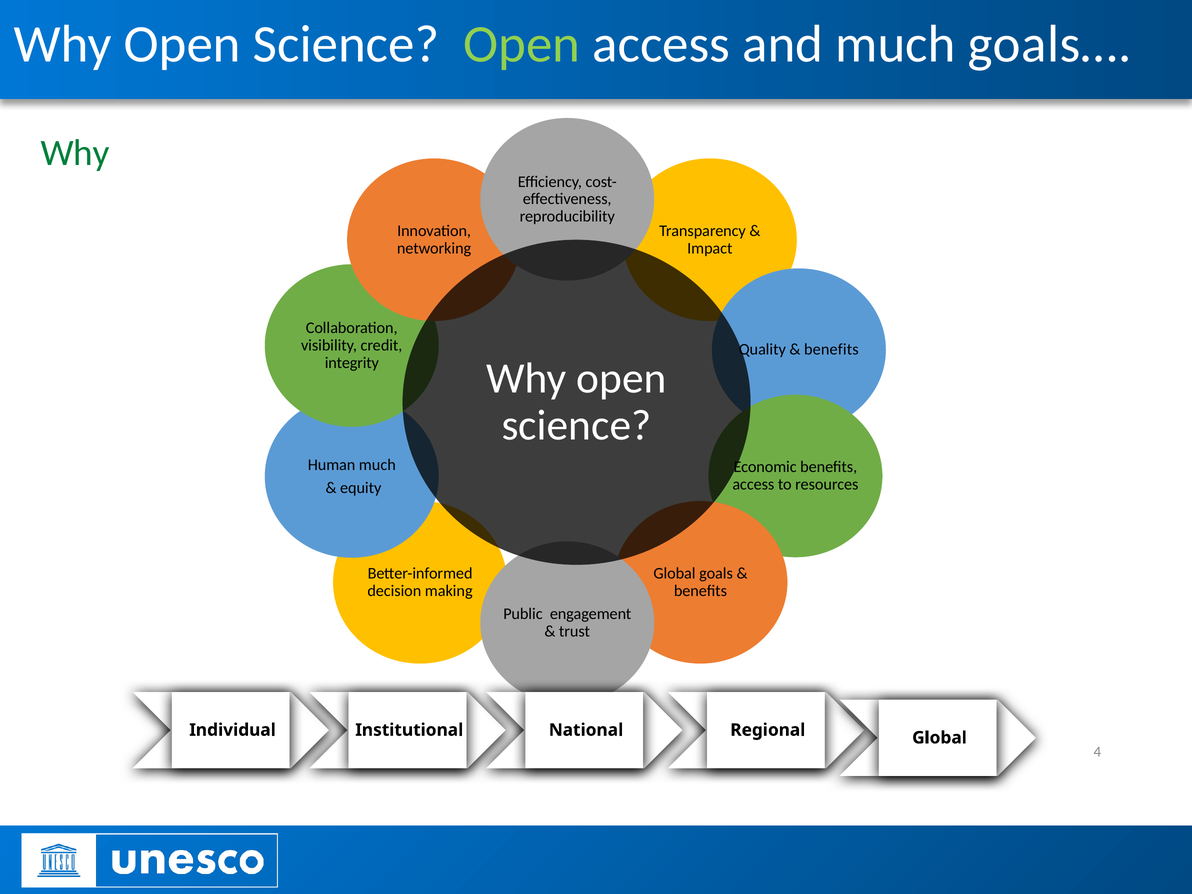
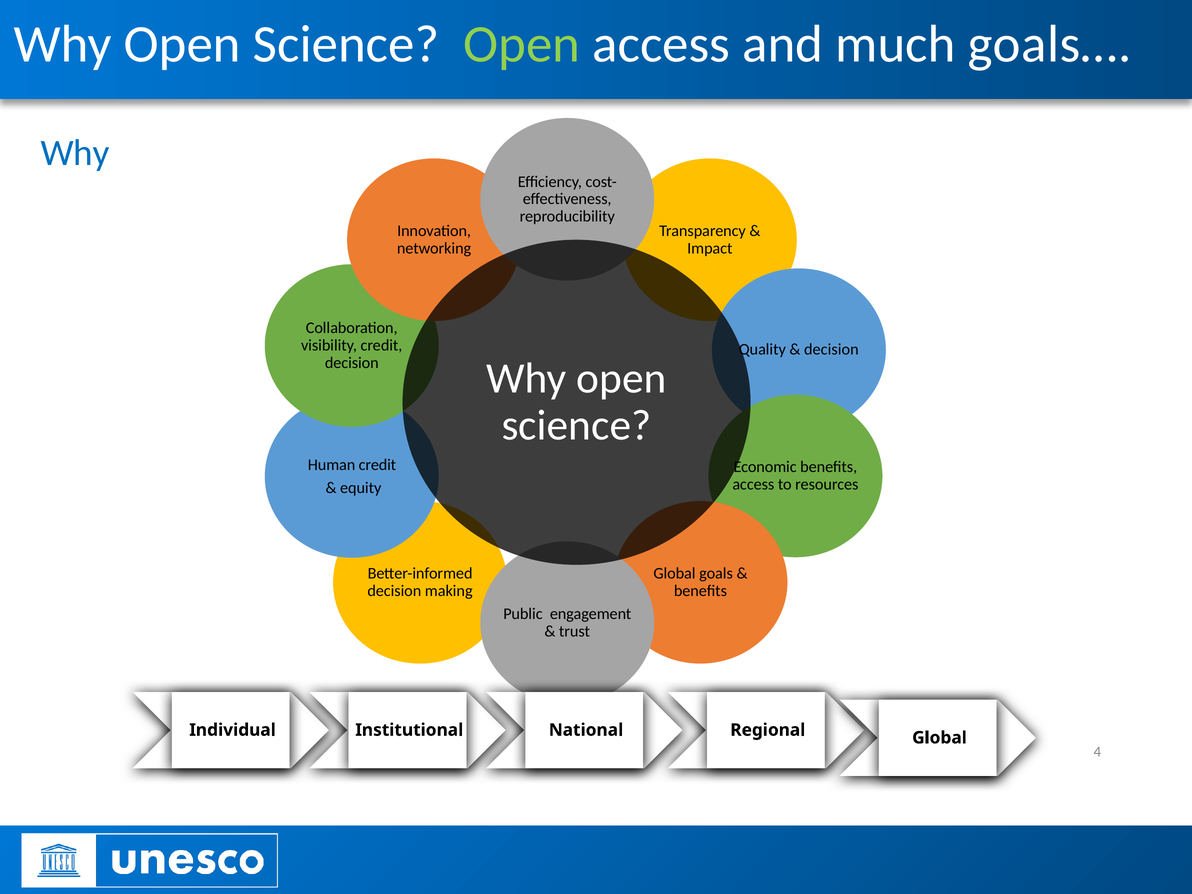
Why at (75, 153) colour: green -> blue
benefits at (831, 350): benefits -> decision
integrity at (352, 363): integrity -> decision
Human much: much -> credit
